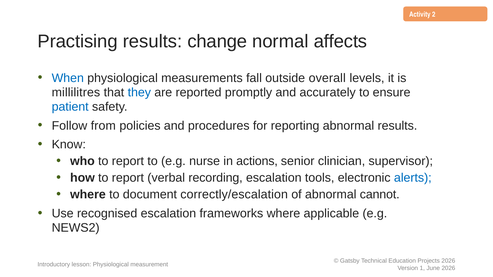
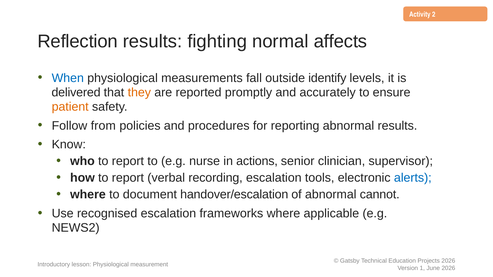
Practising: Practising -> Reflection
change: change -> fighting
overall: overall -> identify
millilitres: millilitres -> delivered
they colour: blue -> orange
patient colour: blue -> orange
correctly/escalation: correctly/escalation -> handover/escalation
